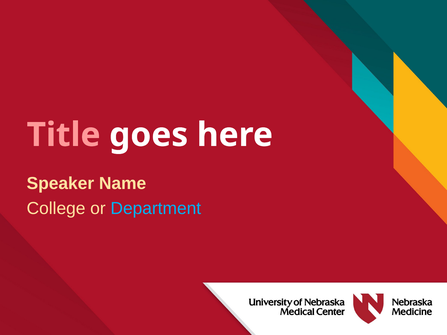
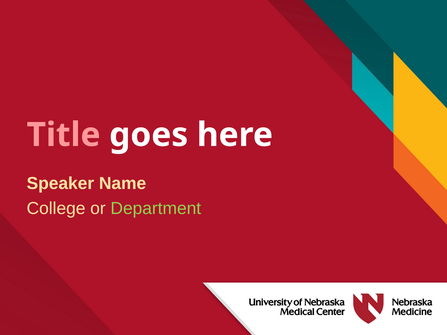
Department colour: light blue -> light green
